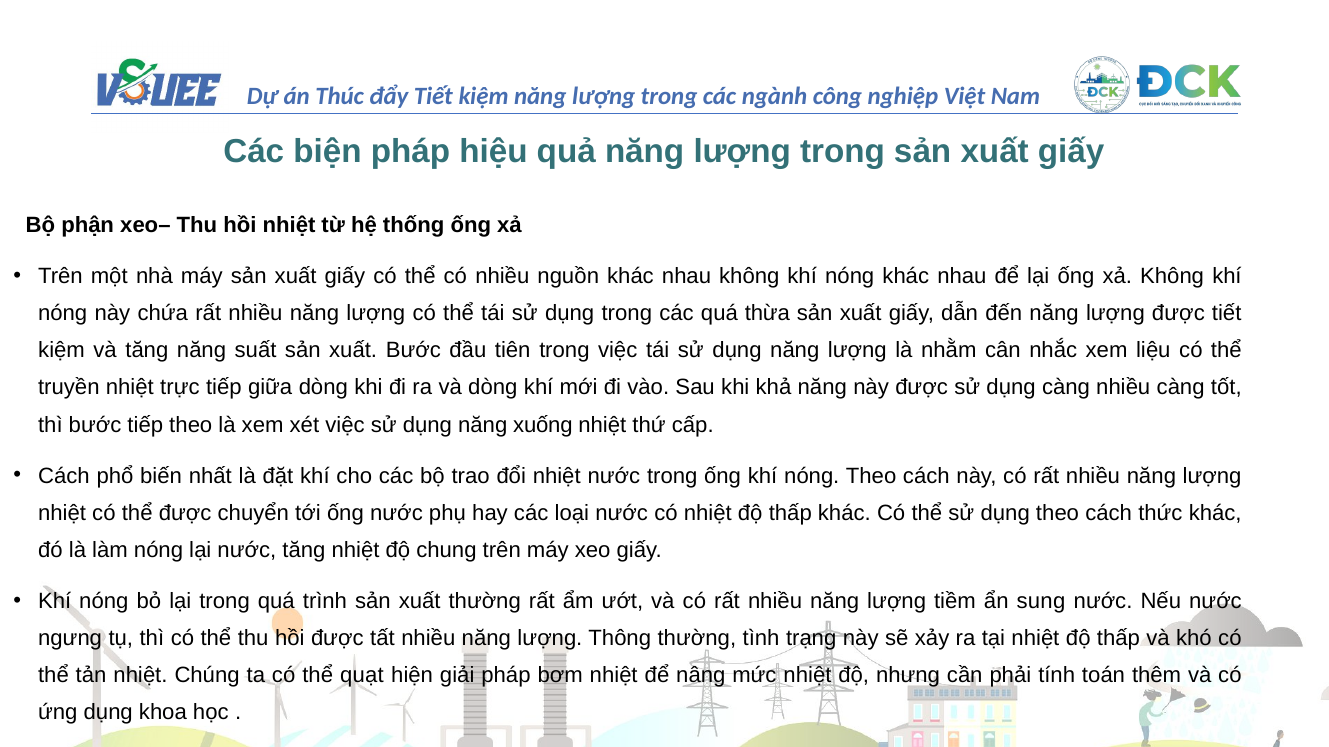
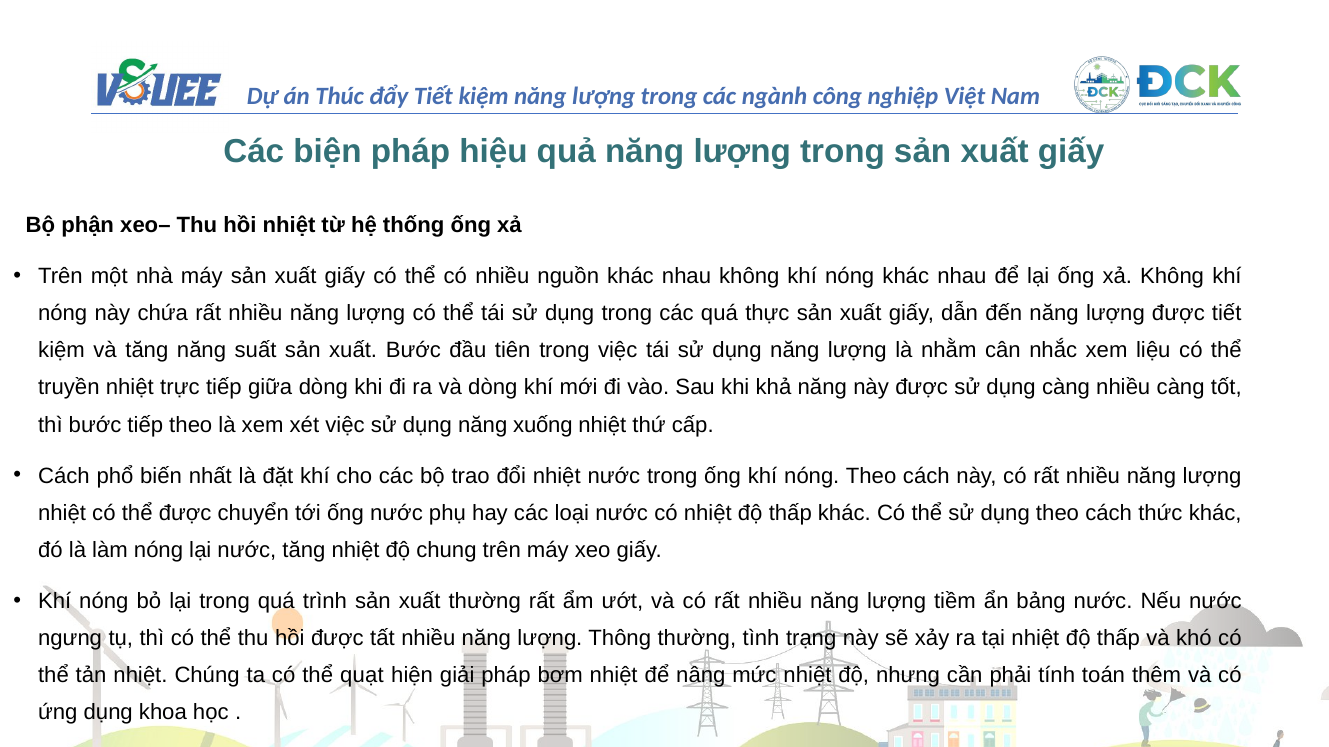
thừa: thừa -> thực
sung: sung -> bảng
